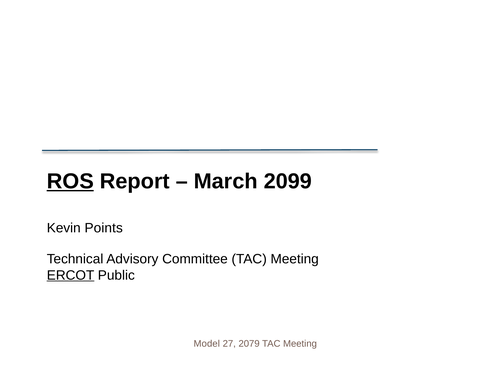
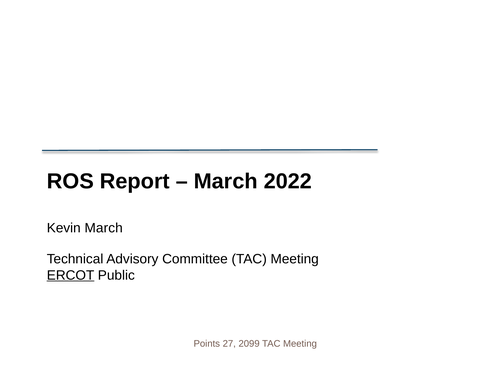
ROS underline: present -> none
2099: 2099 -> 2022
Kevin Points: Points -> March
Model: Model -> Points
2079: 2079 -> 2099
